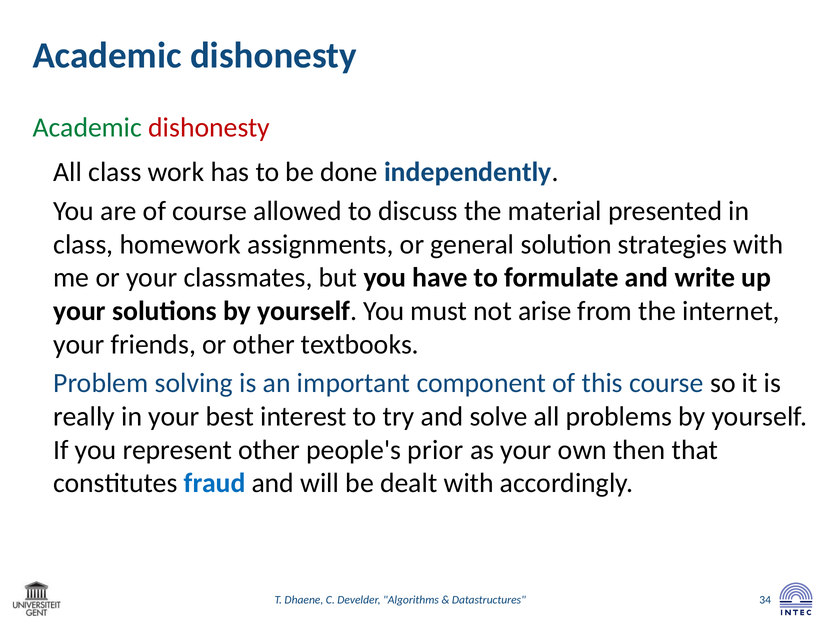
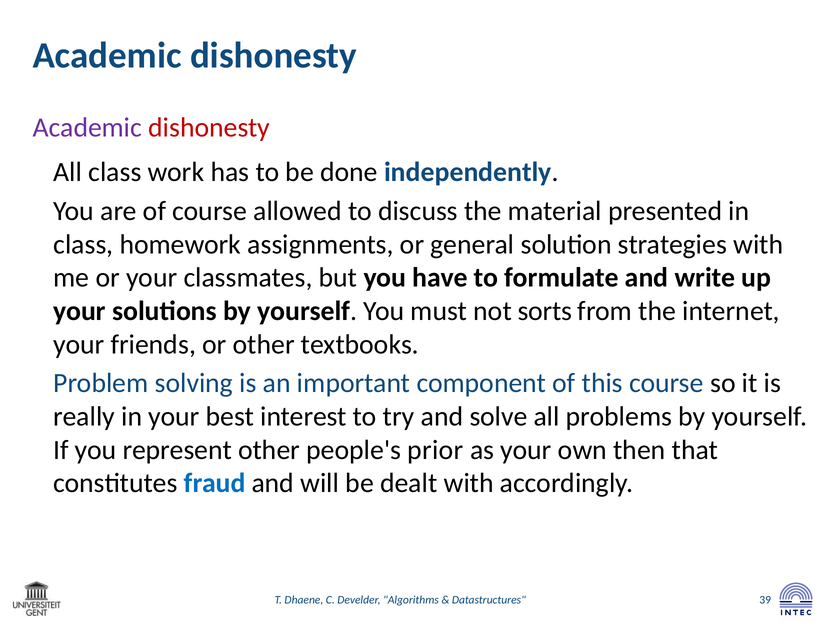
Academic at (87, 128) colour: green -> purple
arise: arise -> sorts
34: 34 -> 39
